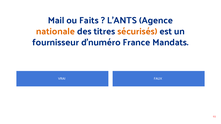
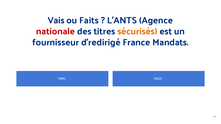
Mail: Mail -> Vais
nationale colour: orange -> red
d’numéro: d’numéro -> d’redirigé
